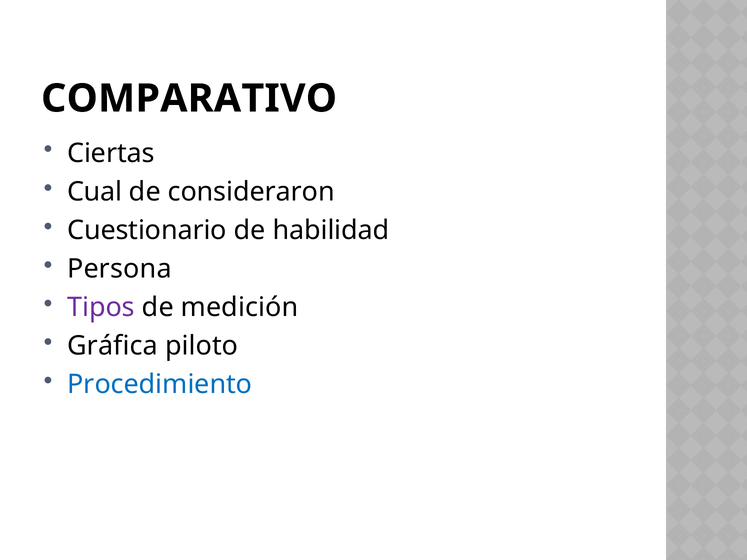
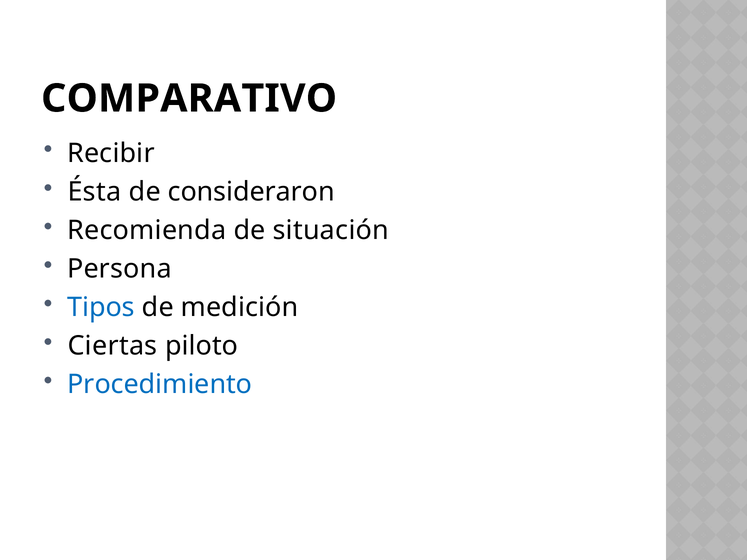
Ciertas: Ciertas -> Recibir
Cual: Cual -> Ésta
Cuestionario: Cuestionario -> Recomienda
habilidad: habilidad -> situación
Tipos colour: purple -> blue
Gráfica: Gráfica -> Ciertas
